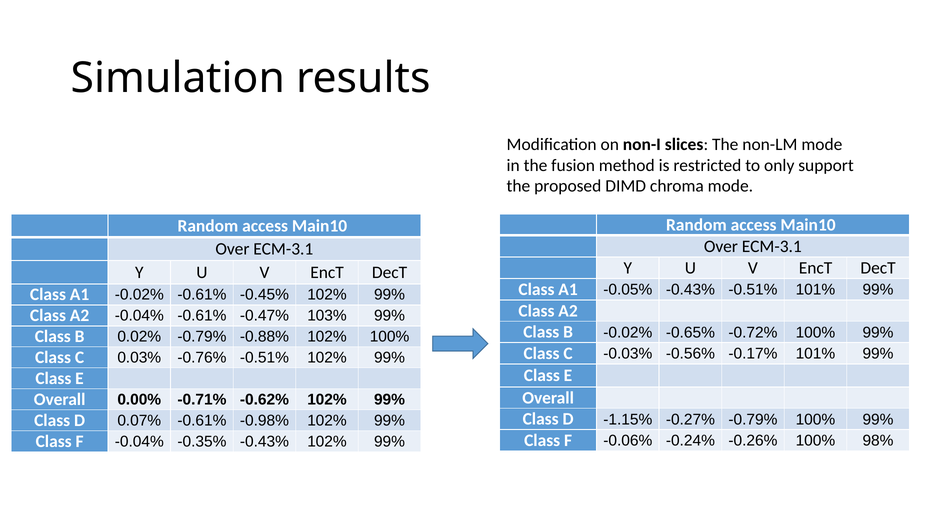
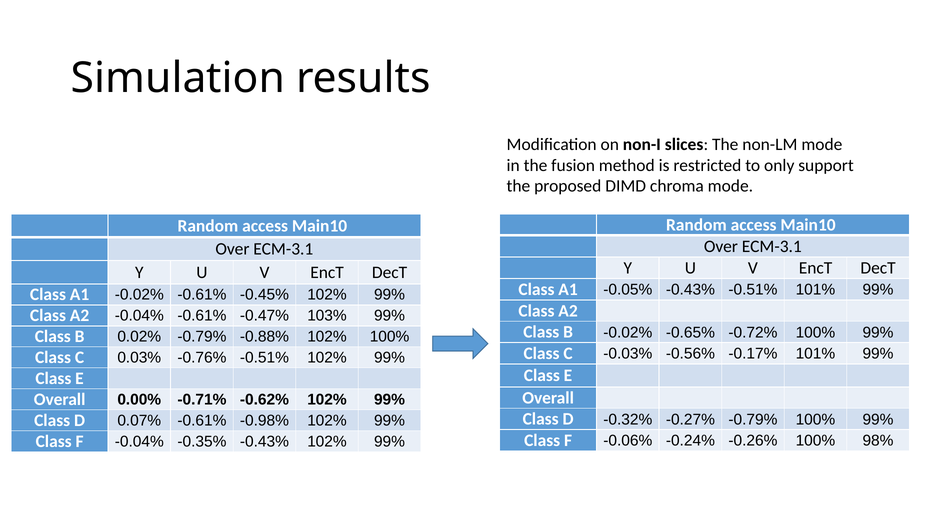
-1.15%: -1.15% -> -0.32%
